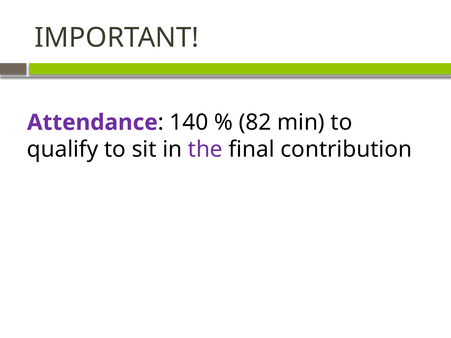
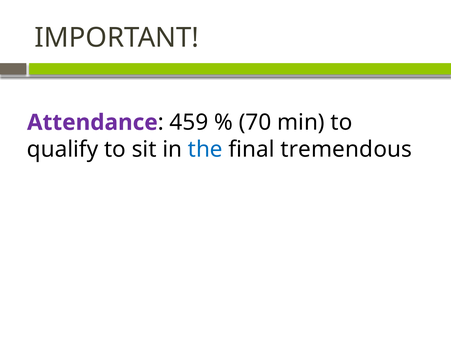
140: 140 -> 459
82: 82 -> 70
the colour: purple -> blue
contribution: contribution -> tremendous
